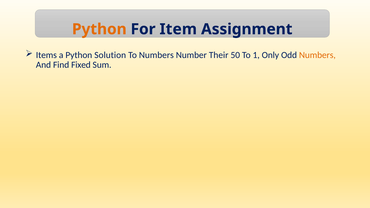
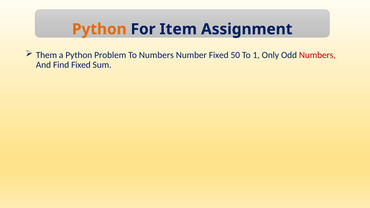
Items: Items -> Them
Solution: Solution -> Problem
Number Their: Their -> Fixed
Numbers at (317, 55) colour: orange -> red
